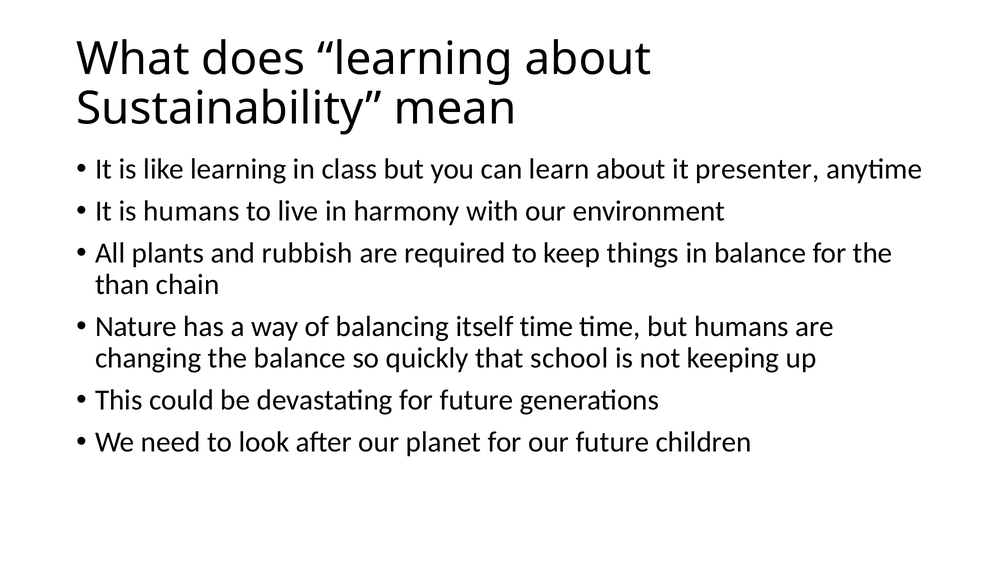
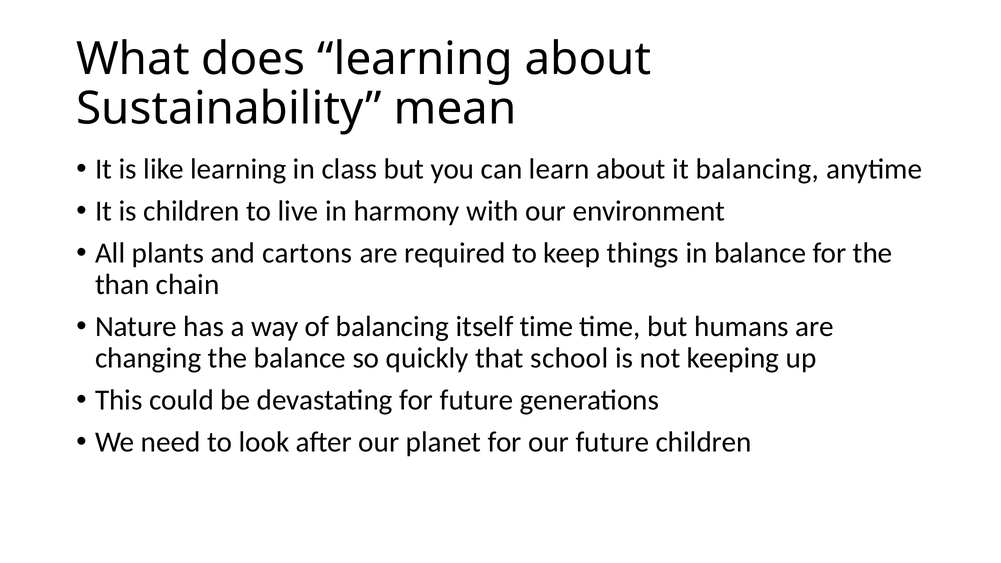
it presenter: presenter -> balancing
is humans: humans -> children
rubbish: rubbish -> cartons
